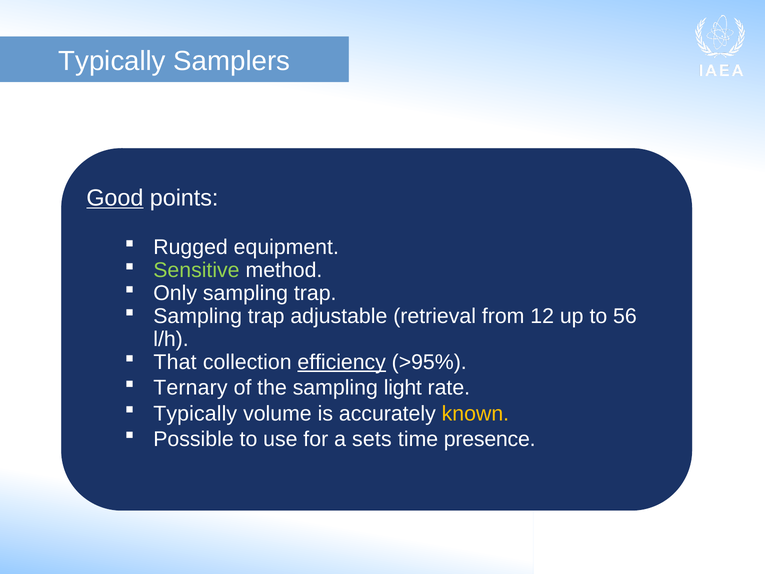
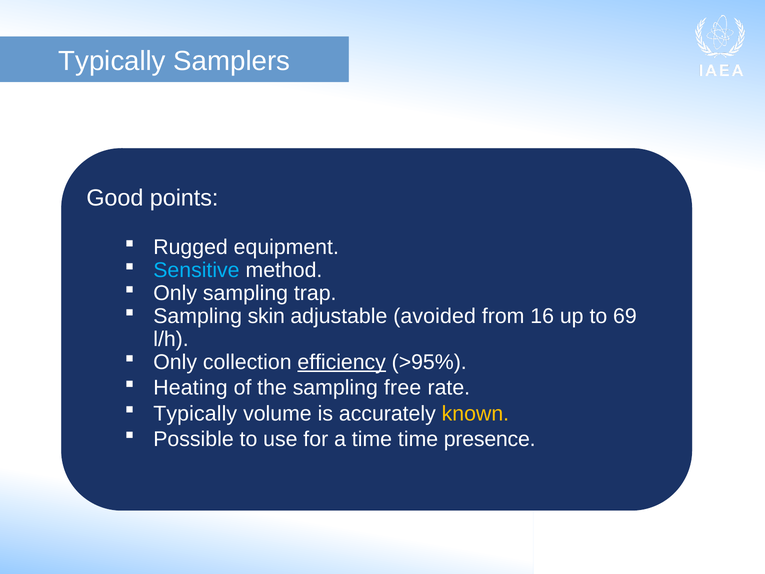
Good underline: present -> none
Sensitive colour: light green -> light blue
trap at (266, 316): trap -> skin
retrieval: retrieval -> avoided
12: 12 -> 16
56: 56 -> 69
That at (175, 362): That -> Only
Ternary: Ternary -> Heating
light: light -> free
a sets: sets -> time
